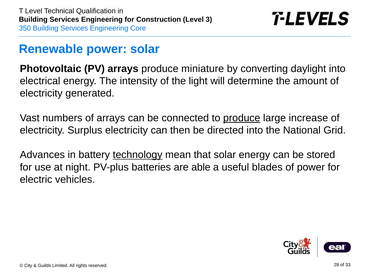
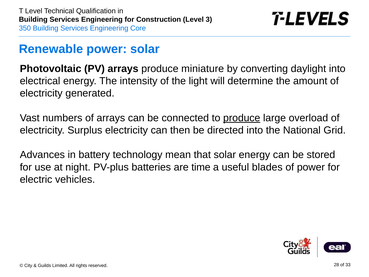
increase: increase -> overload
technology underline: present -> none
able: able -> time
